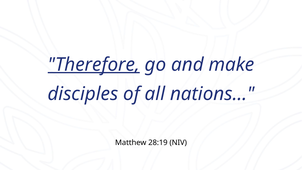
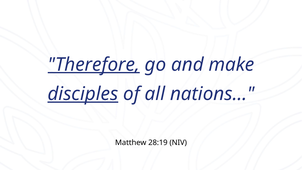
disciples underline: none -> present
